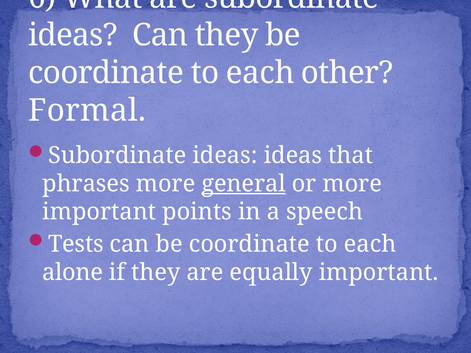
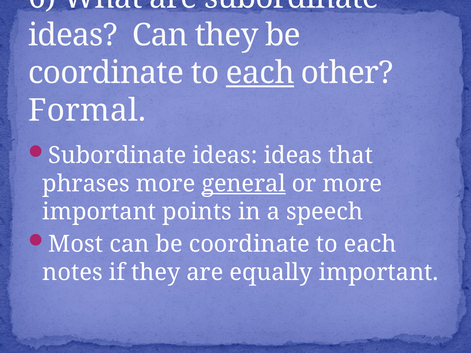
each at (260, 73) underline: none -> present
Tests: Tests -> Most
alone: alone -> notes
